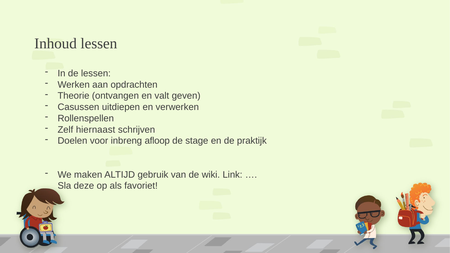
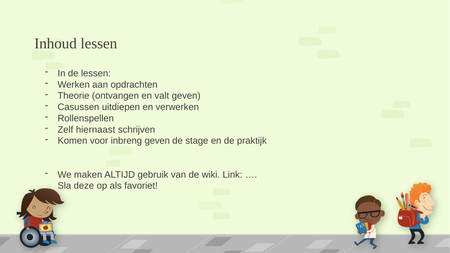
Doelen: Doelen -> Komen
inbreng afloop: afloop -> geven
